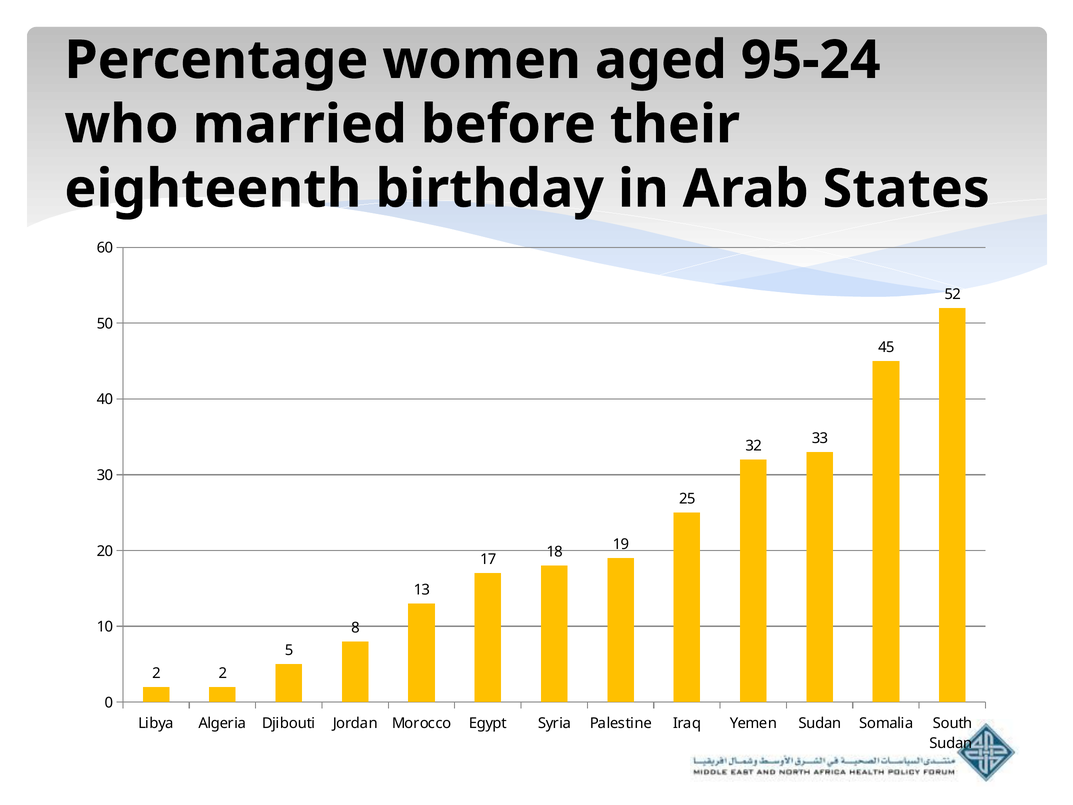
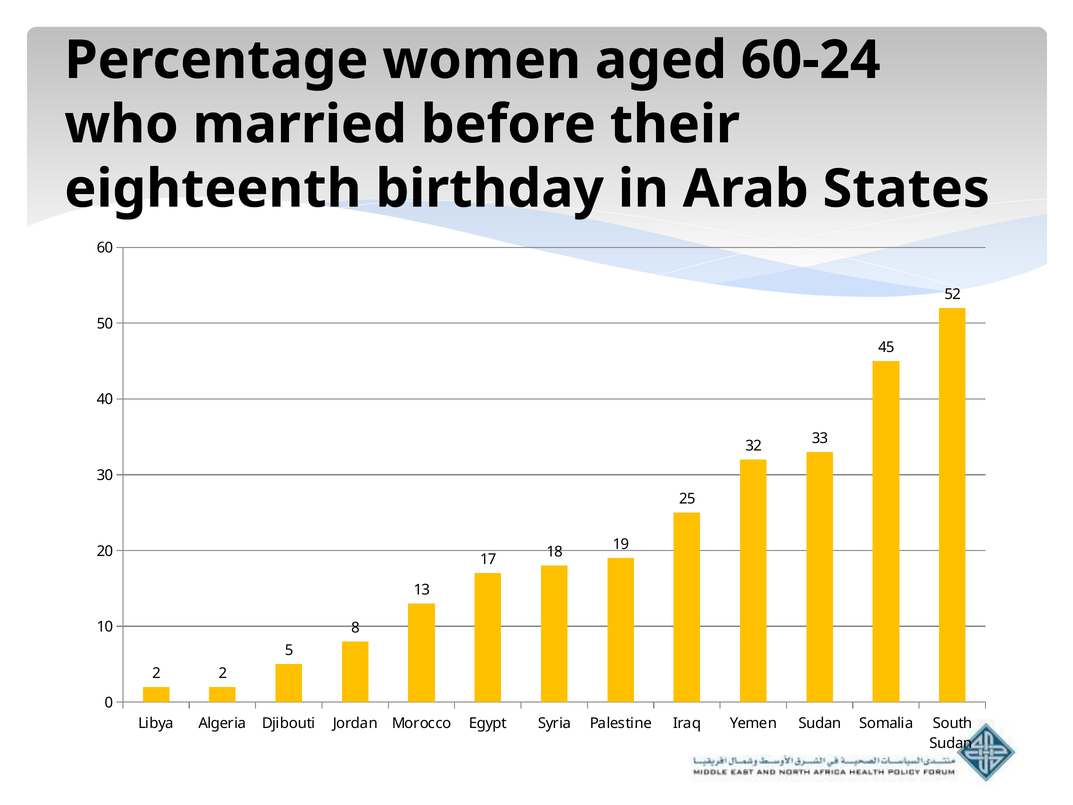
95-24: 95-24 -> 60-24
